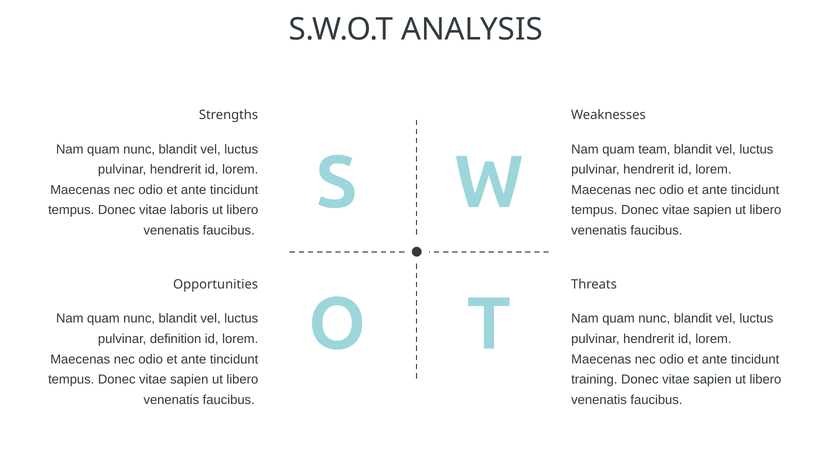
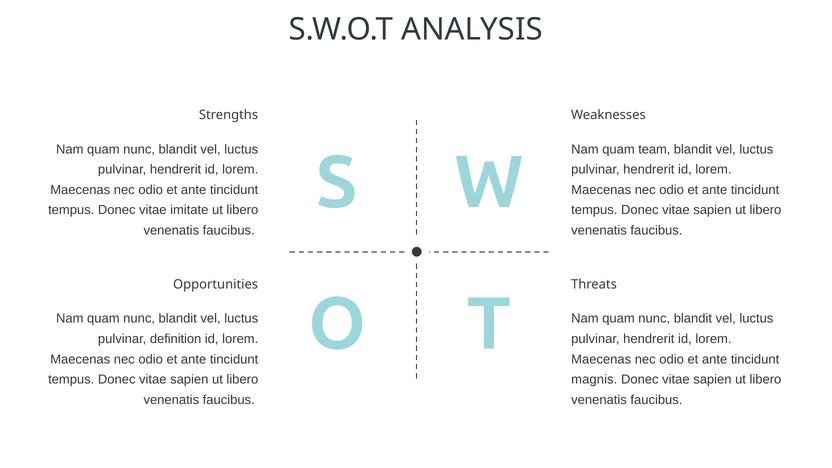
laboris: laboris -> imitate
training: training -> magnis
